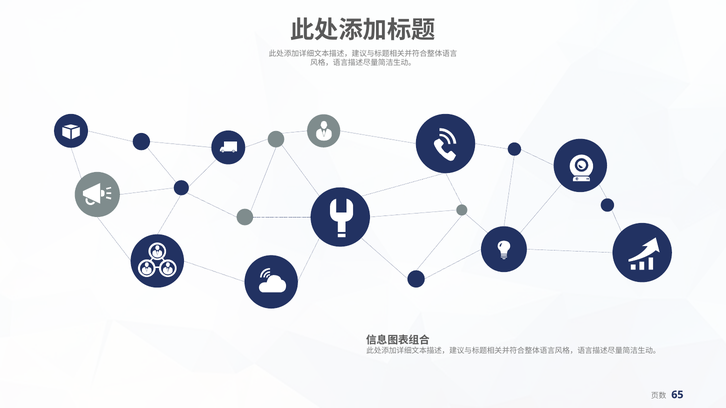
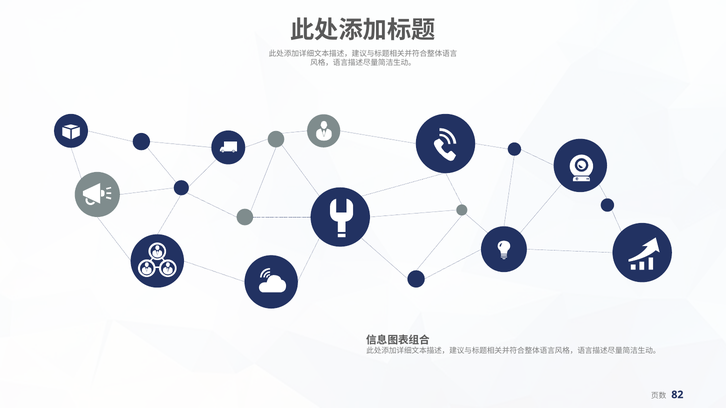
65: 65 -> 82
